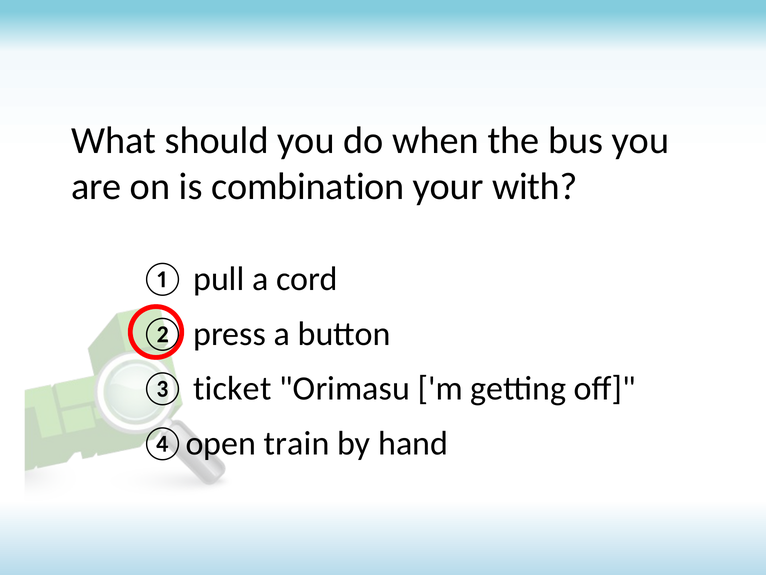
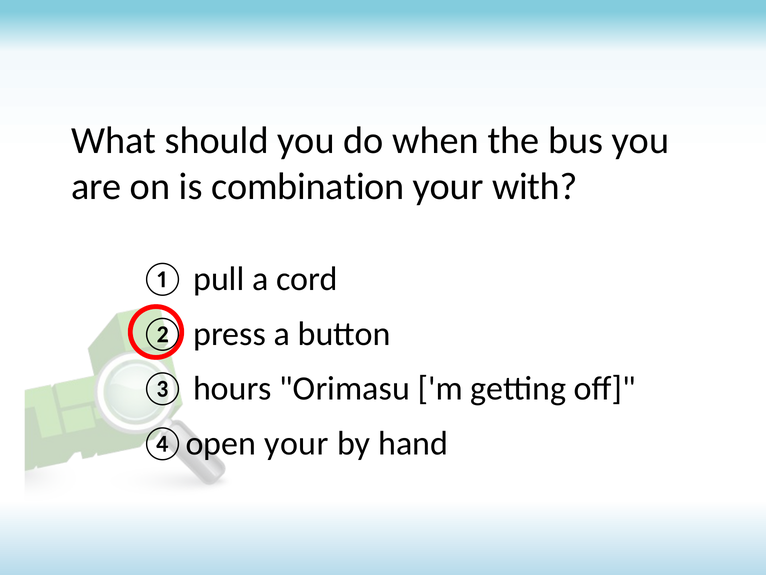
ticket: ticket -> hours
④open train: train -> your
